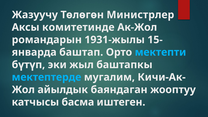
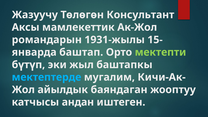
Министрлер: Министрлер -> Консультант
комитетинде: комитетинде -> мамлекеттик
мектепти colour: light blue -> light green
басма: басма -> андан
